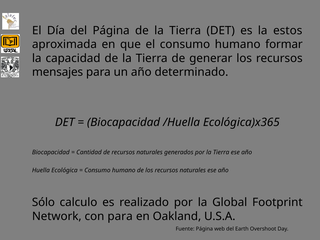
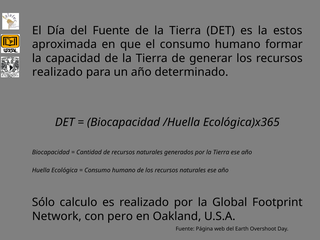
del Página: Página -> Fuente
mensajes at (58, 72): mensajes -> realizado
con para: para -> pero
